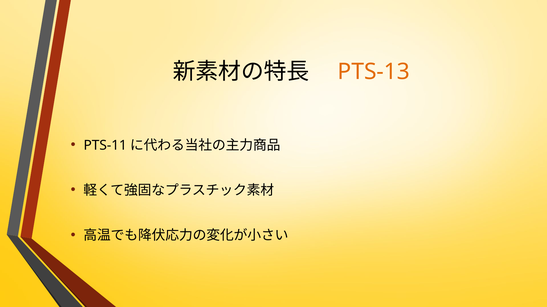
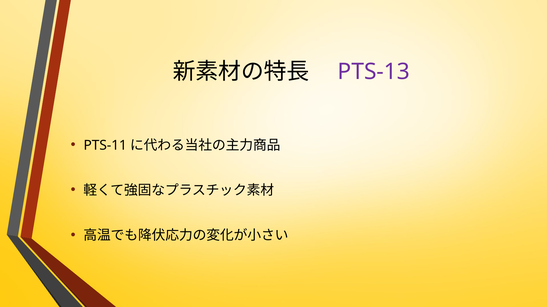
PTS-13 colour: orange -> purple
